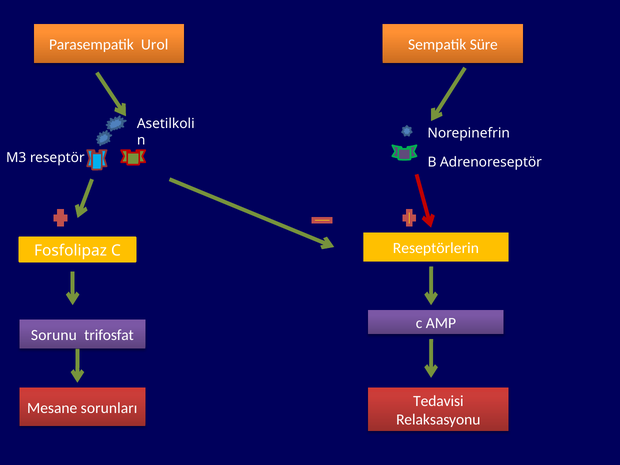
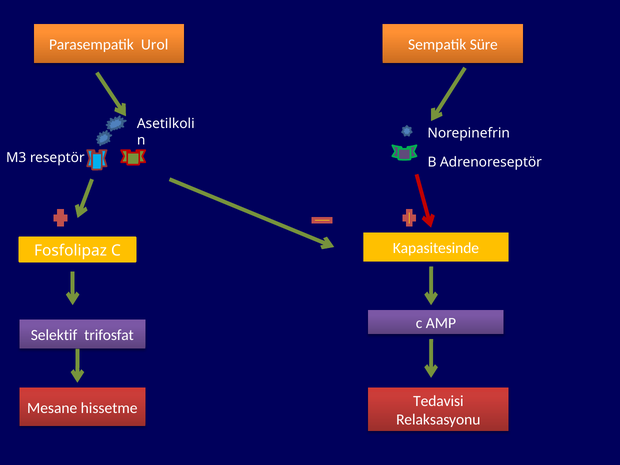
Reseptörlerin: Reseptörlerin -> Kapasitesinde
Sorunu: Sorunu -> Selektif
sorunları: sorunları -> hissetme
